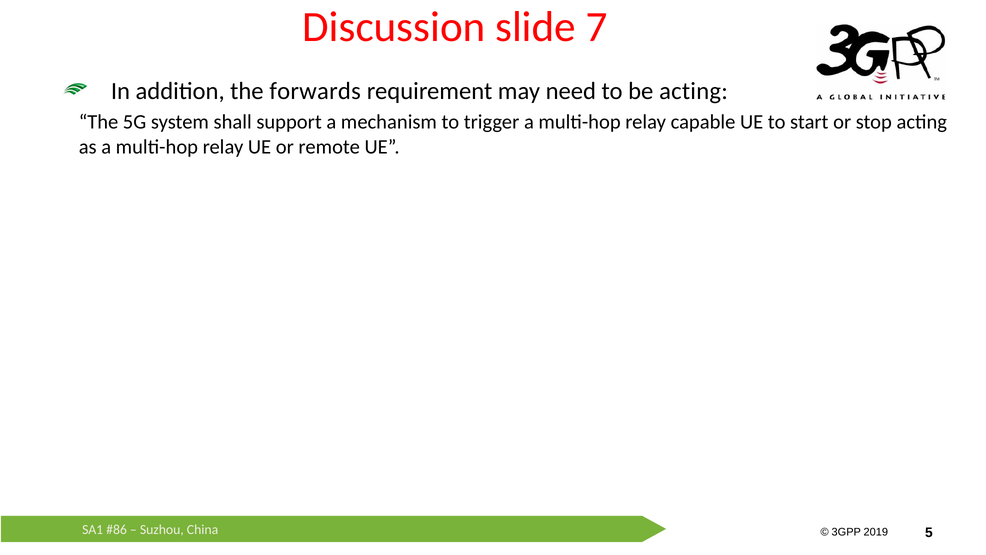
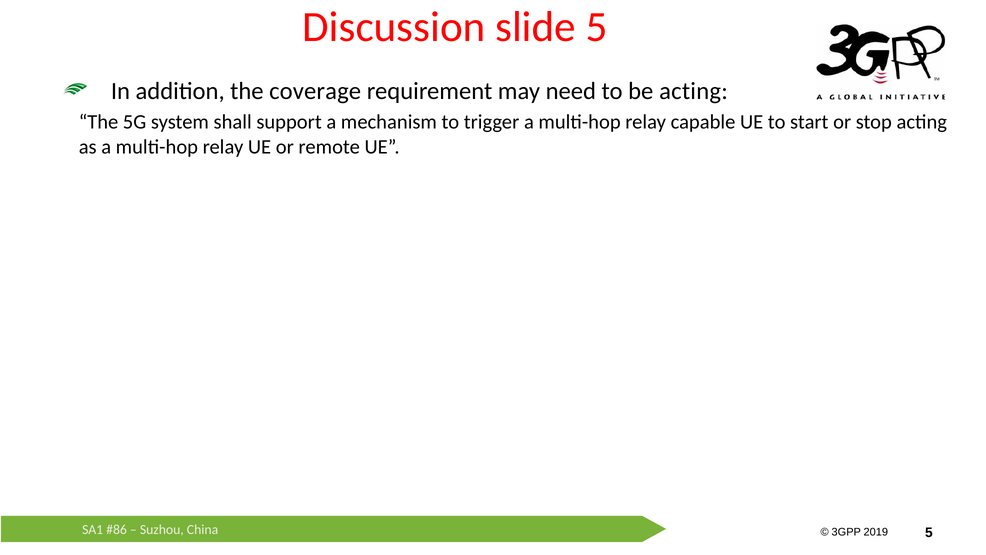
slide 7: 7 -> 5
forwards: forwards -> coverage
